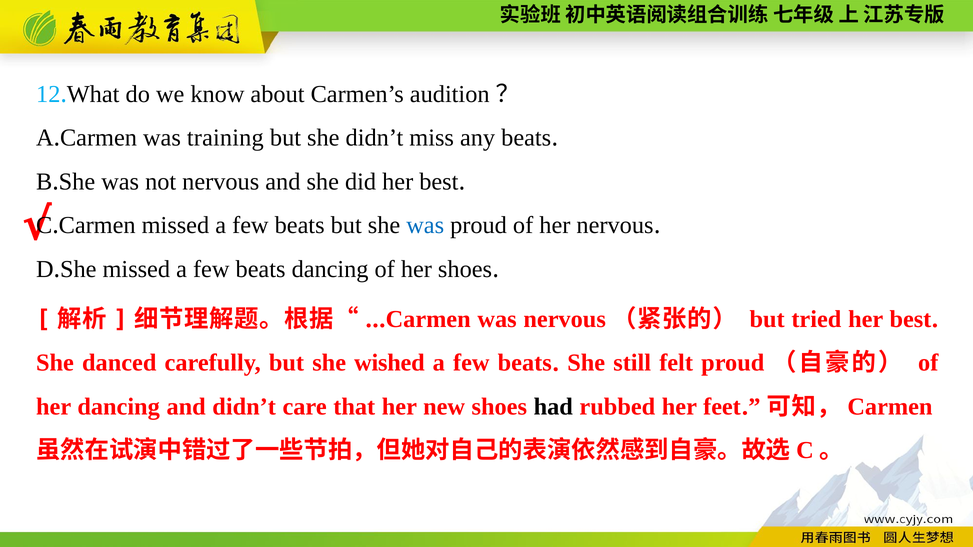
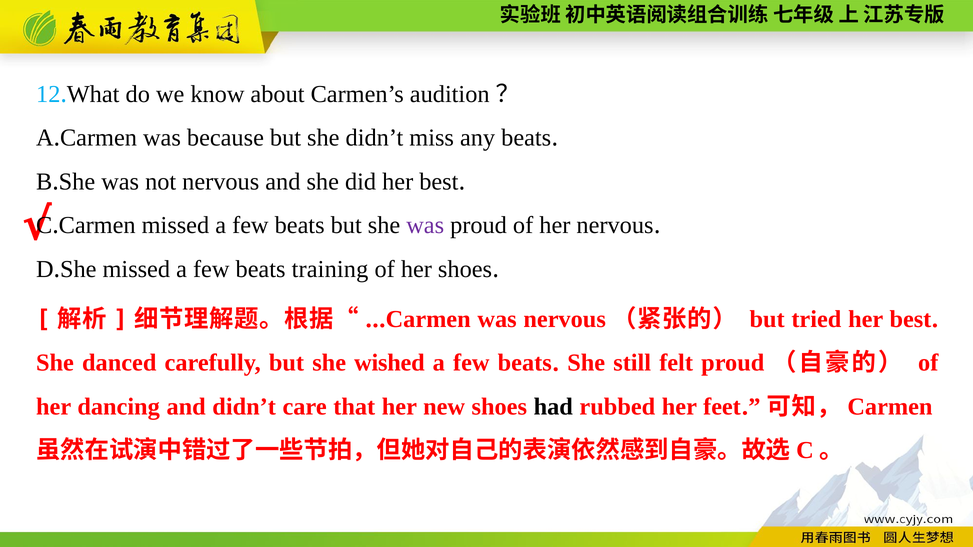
training: training -> because
was at (425, 225) colour: blue -> purple
beats dancing: dancing -> training
